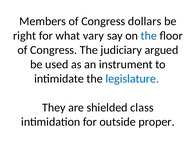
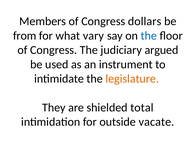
right: right -> from
legislature colour: blue -> orange
class: class -> total
proper: proper -> vacate
